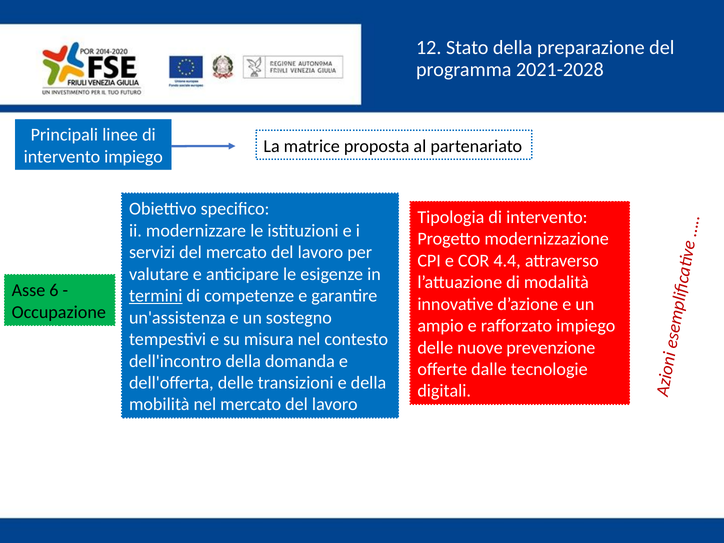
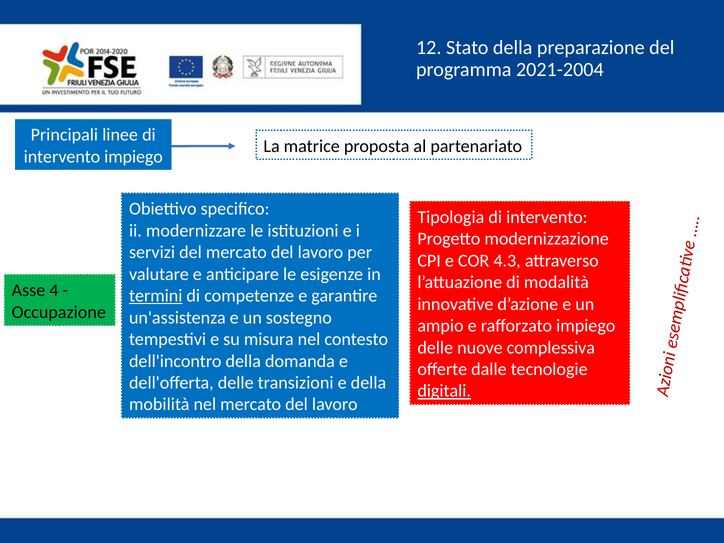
2021-2028: 2021-2028 -> 2021-2004
4.4: 4.4 -> 4.3
6: 6 -> 4
prevenzione: prevenzione -> complessiva
digitali underline: none -> present
